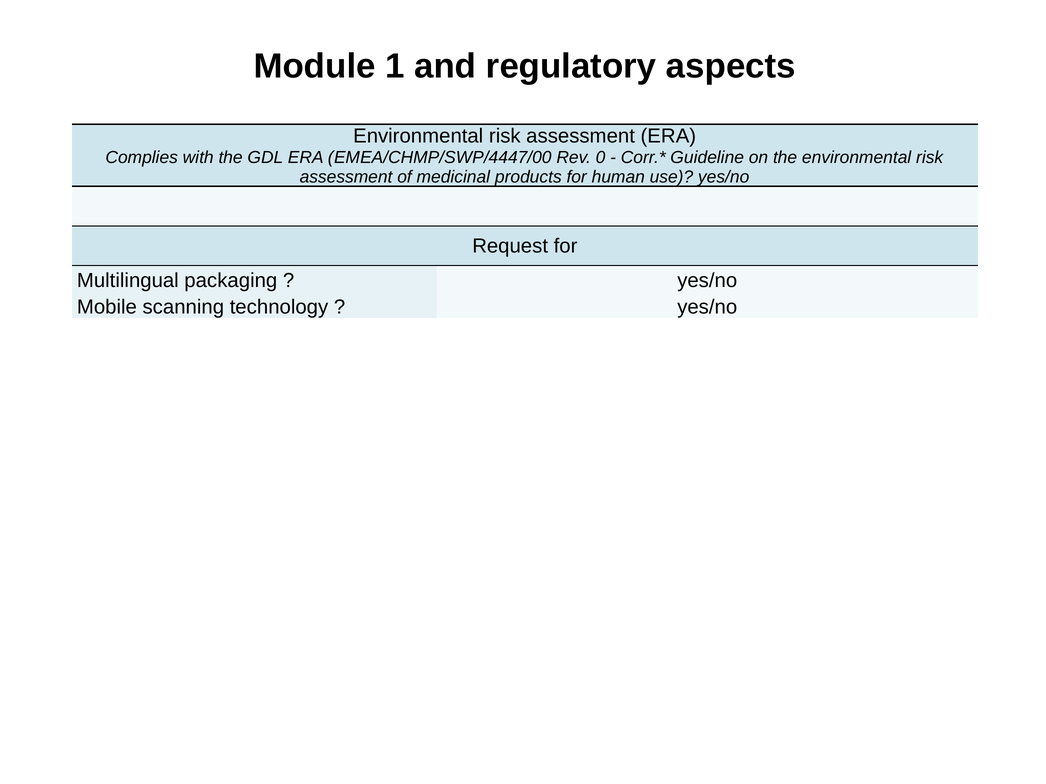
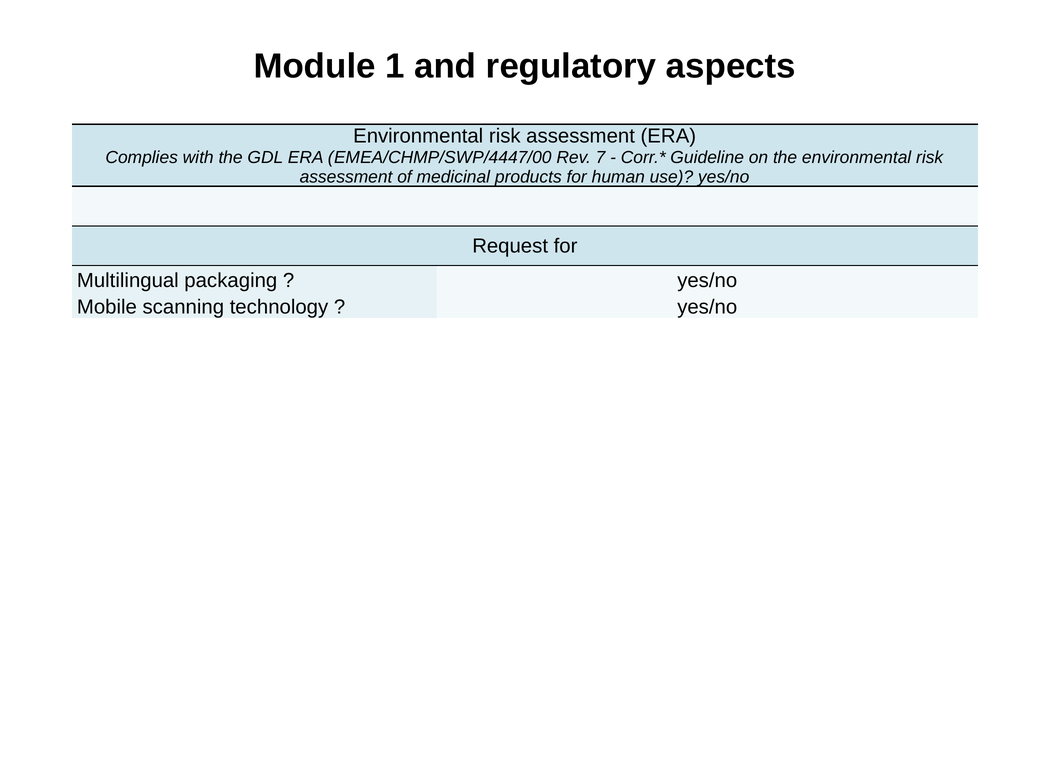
0: 0 -> 7
